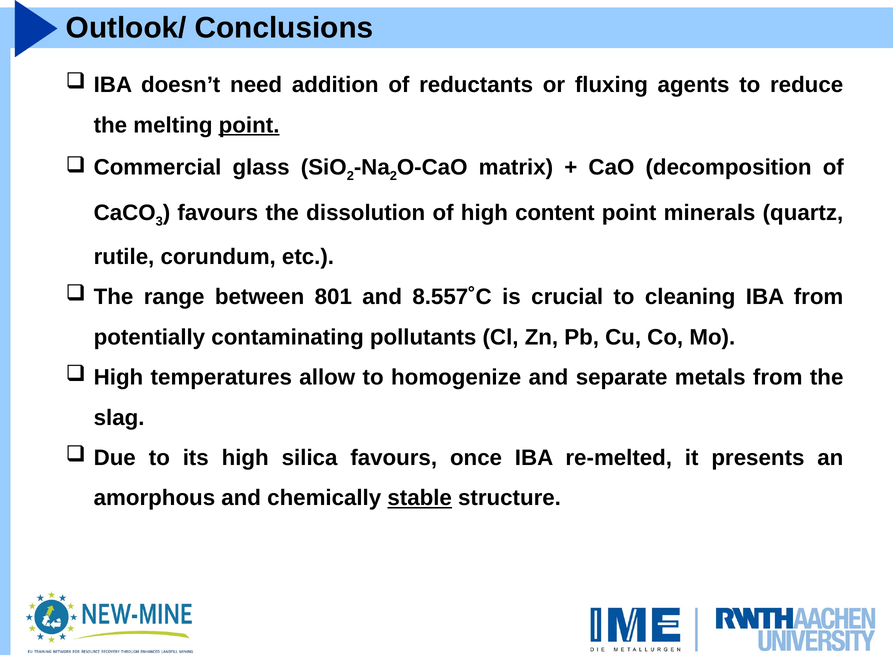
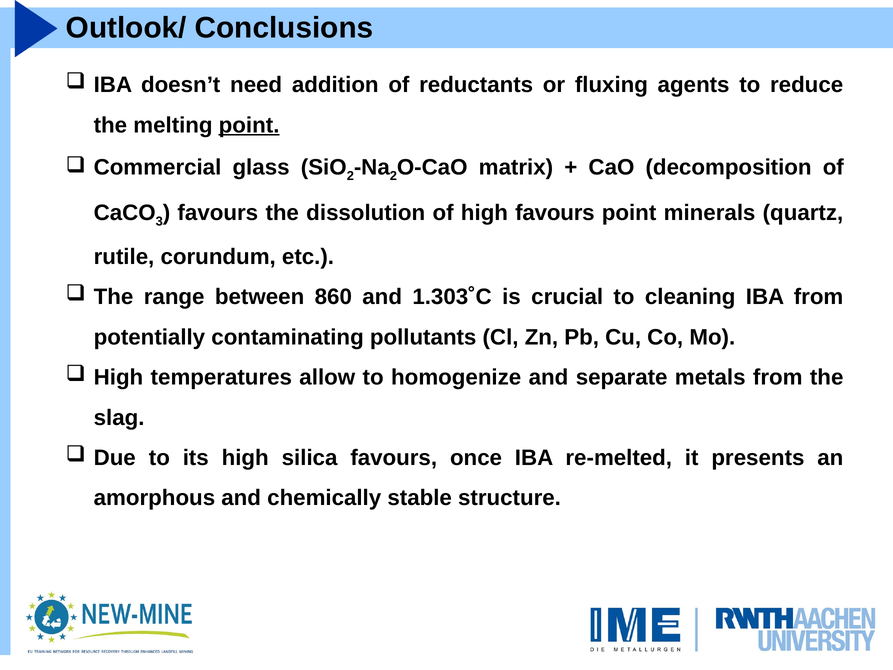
high content: content -> favours
801: 801 -> 860
8.557˚C: 8.557˚C -> 1.303˚C
stable underline: present -> none
